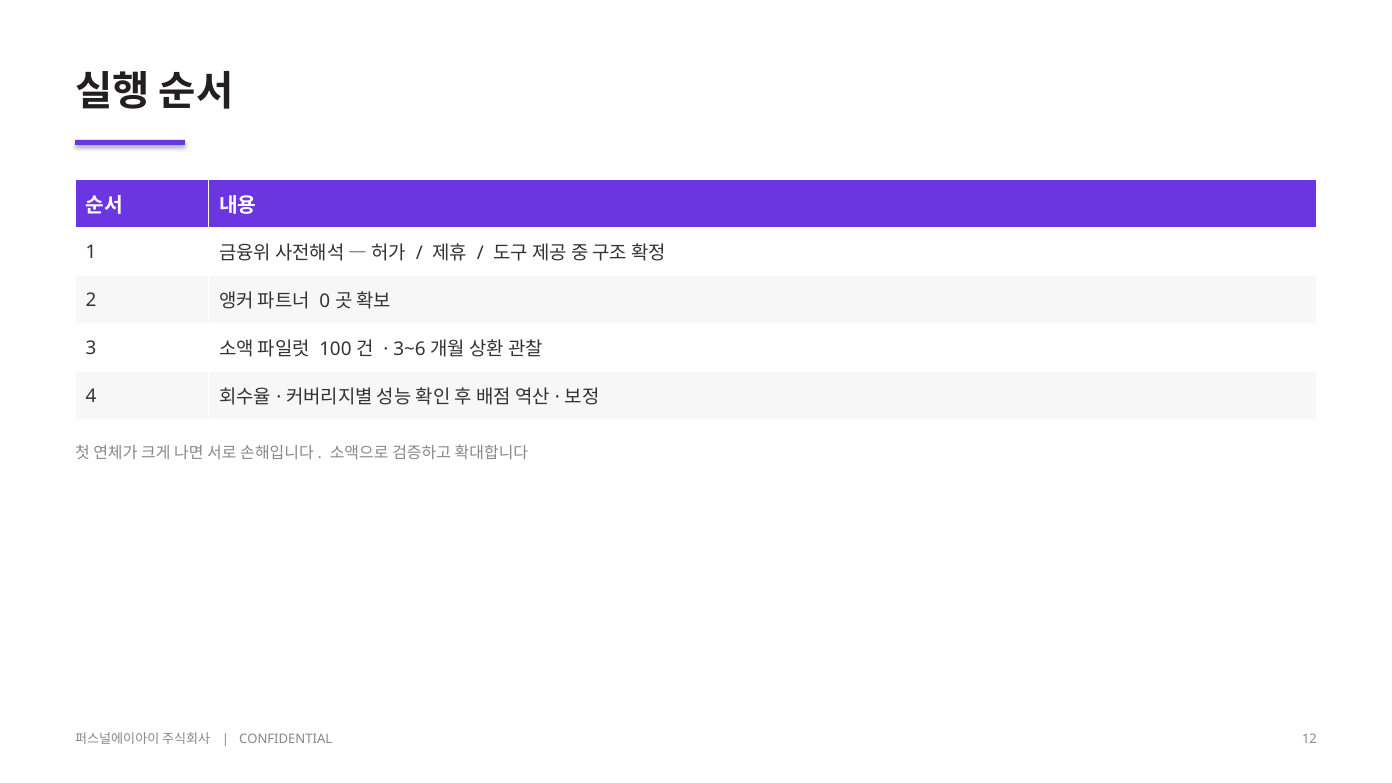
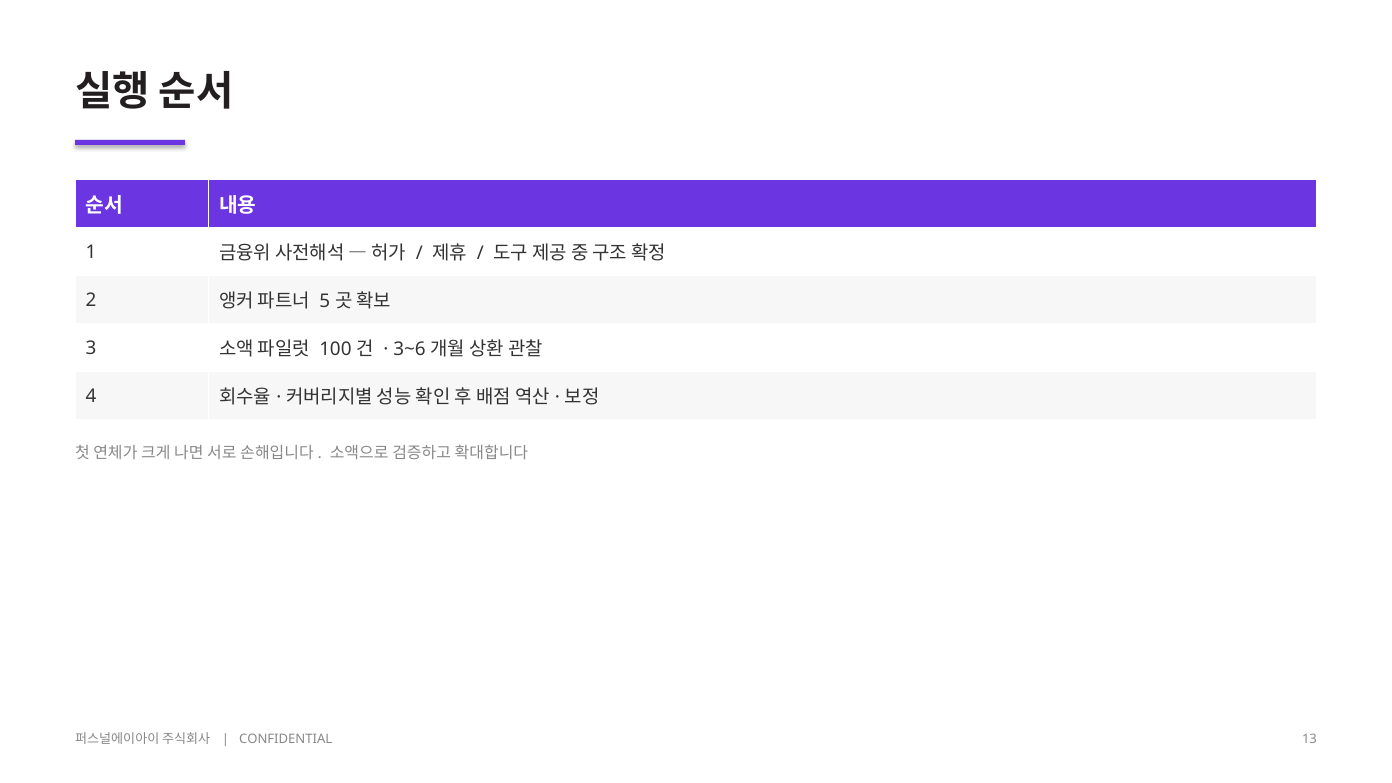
0: 0 -> 5
12: 12 -> 13
